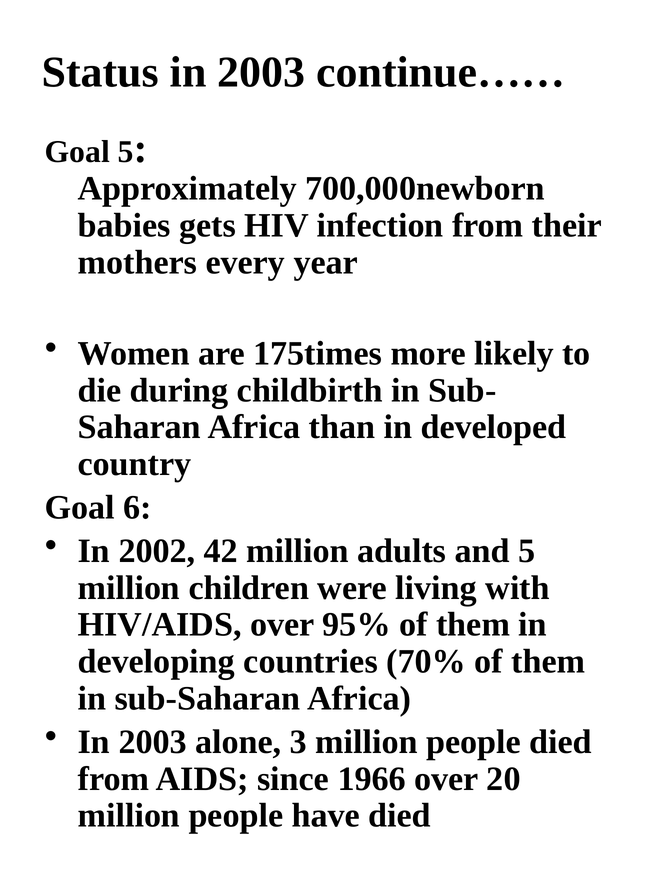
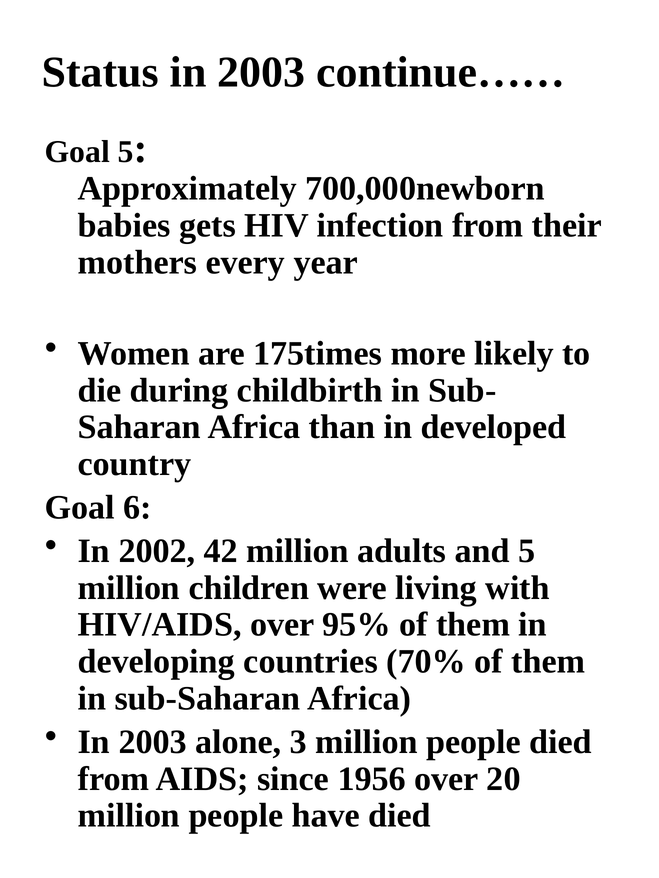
1966: 1966 -> 1956
